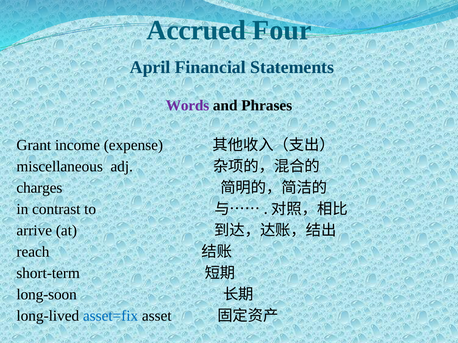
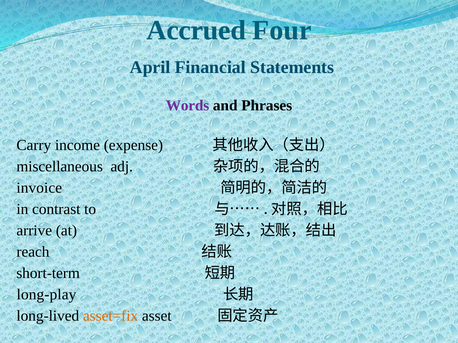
Grant: Grant -> Carry
charges: charges -> invoice
long-soon: long-soon -> long-play
asset=fix colour: blue -> orange
